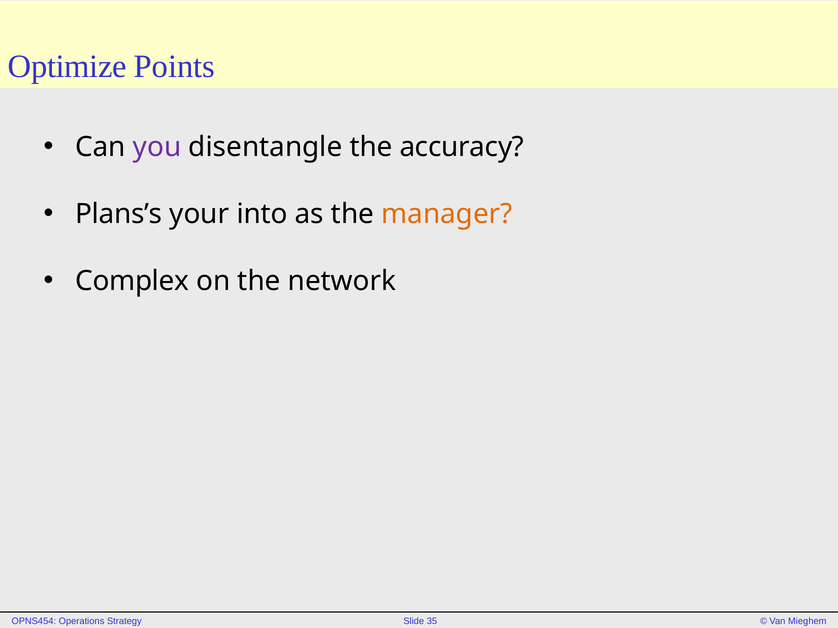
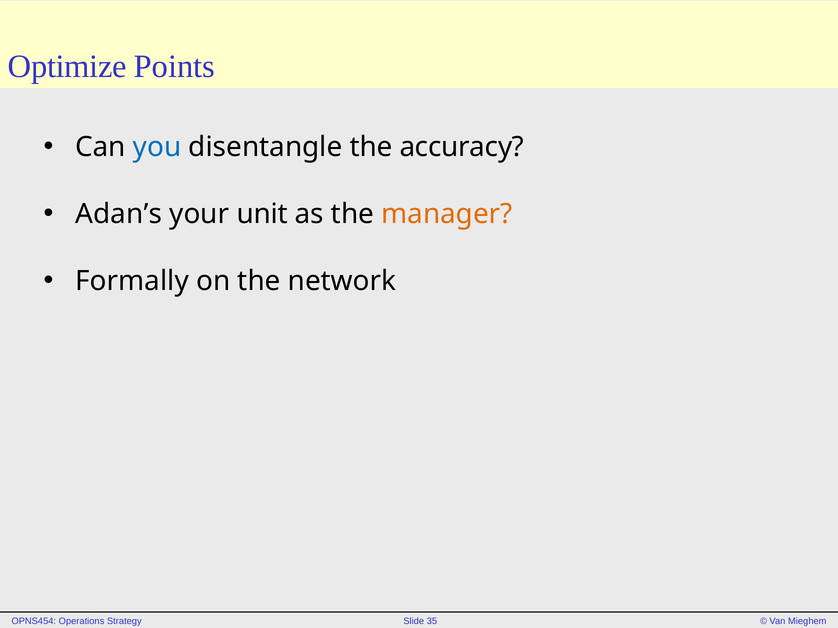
you colour: purple -> blue
Plans’s: Plans’s -> Adan’s
into: into -> unit
Complex: Complex -> Formally
